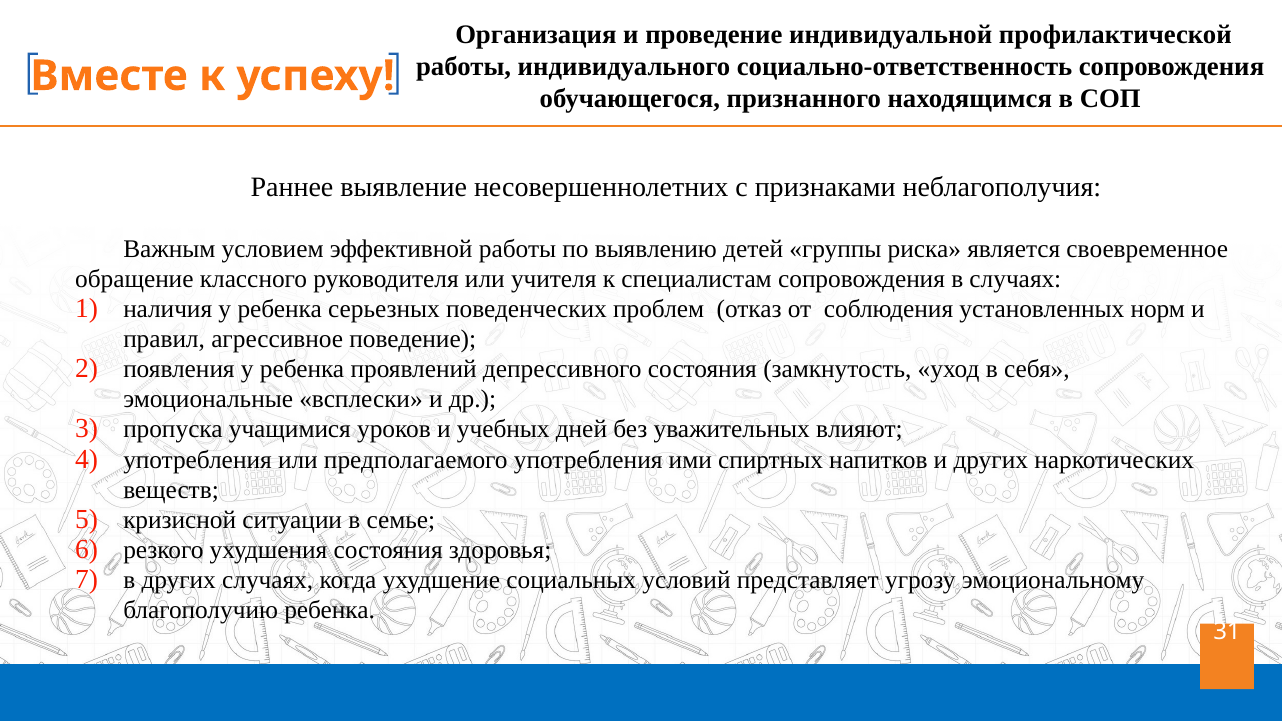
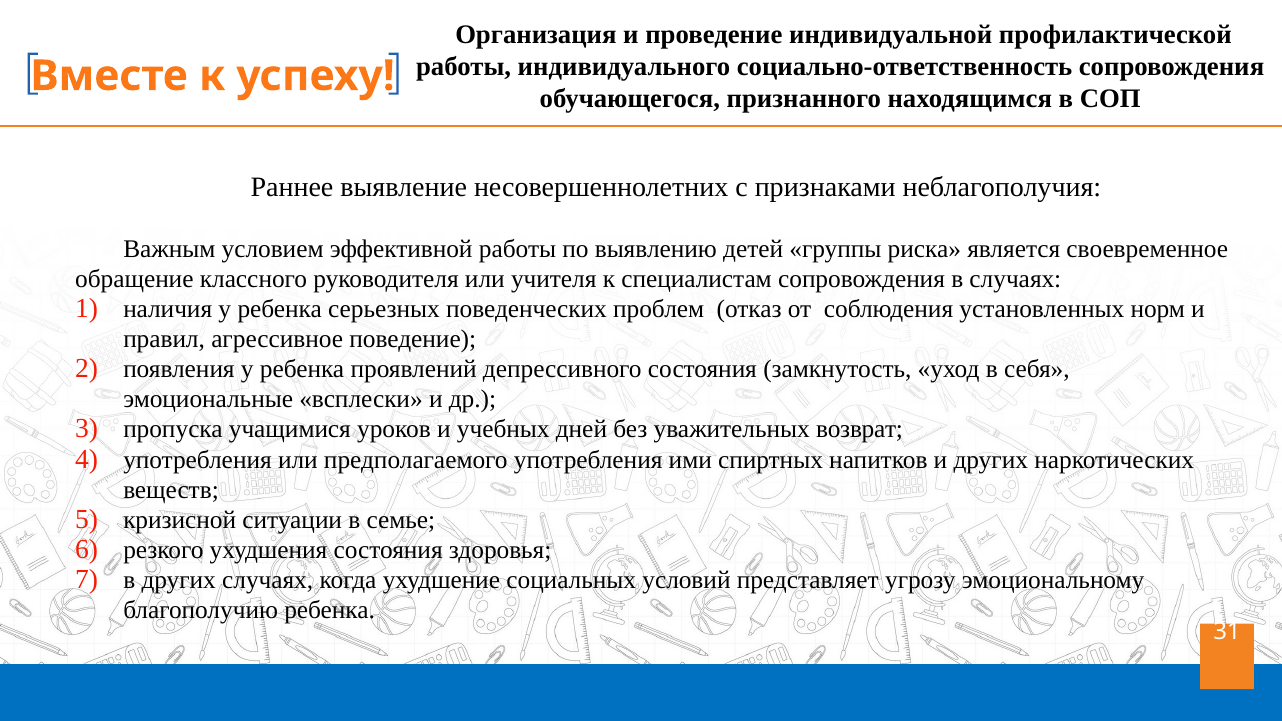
влияют: влияют -> возврат
